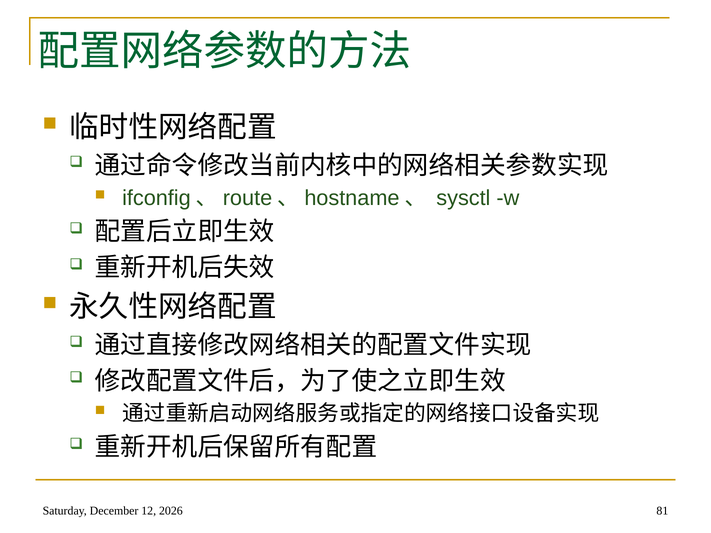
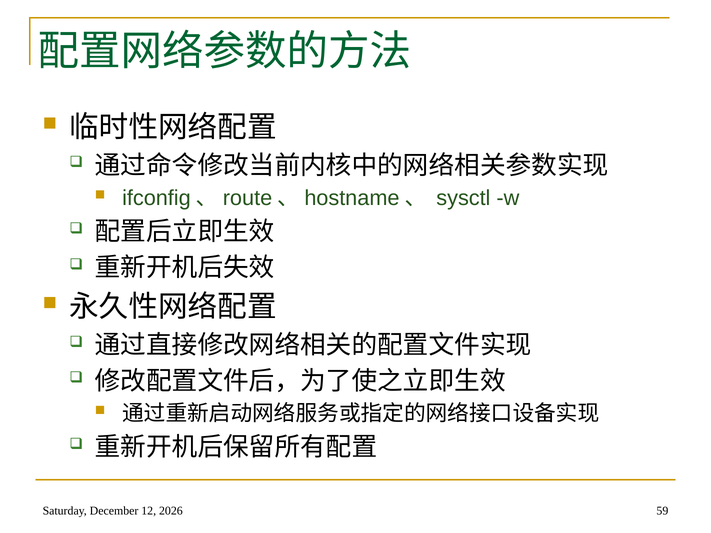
81: 81 -> 59
